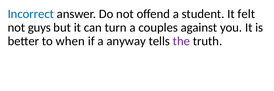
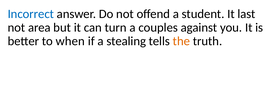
felt: felt -> last
guys: guys -> area
anyway: anyway -> stealing
the colour: purple -> orange
